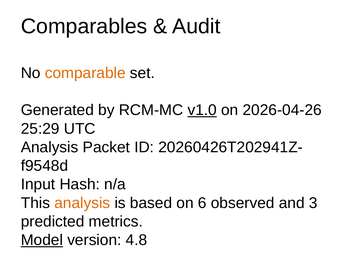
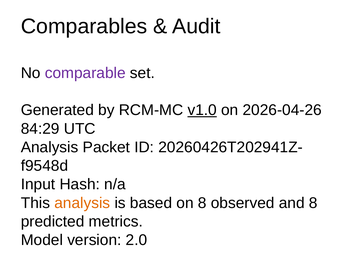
comparable colour: orange -> purple
25:29: 25:29 -> 84:29
on 6: 6 -> 8
and 3: 3 -> 8
Model underline: present -> none
4.8: 4.8 -> 2.0
